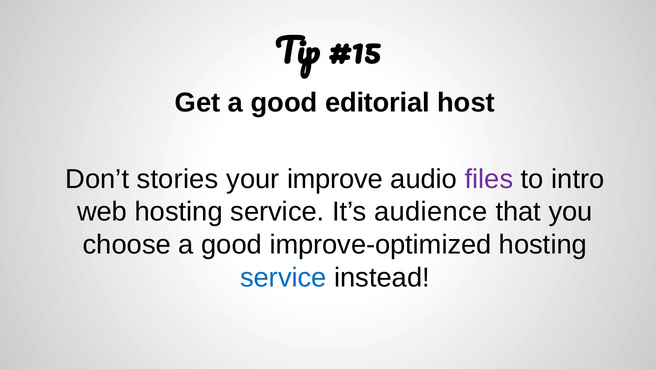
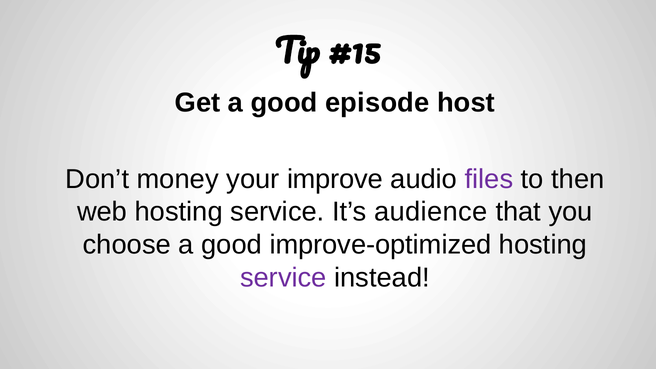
editorial: editorial -> episode
stories: stories -> money
intro: intro -> then
service at (283, 278) colour: blue -> purple
